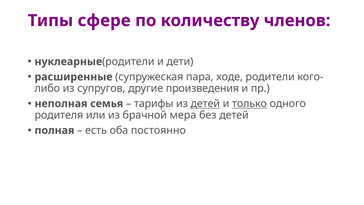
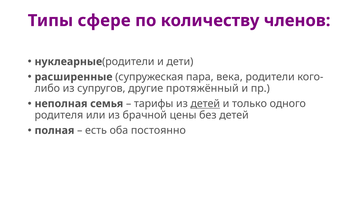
ходе: ходе -> века
произведения: произведения -> протяжённый
только underline: present -> none
мера: мера -> цены
